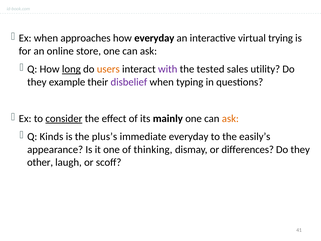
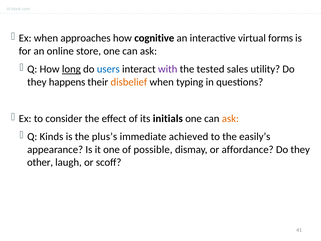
how everyday: everyday -> cognitive
trying: trying -> forms
users colour: orange -> blue
example: example -> happens
disbelief colour: purple -> orange
consider underline: present -> none
mainly: mainly -> initials
immediate everyday: everyday -> achieved
thinking: thinking -> possible
differences: differences -> affordance
